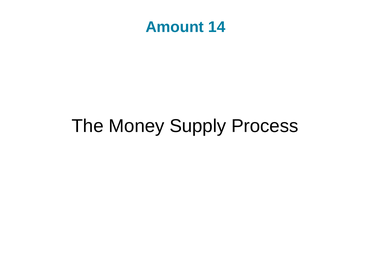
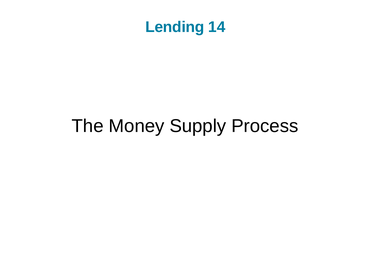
Amount: Amount -> Lending
